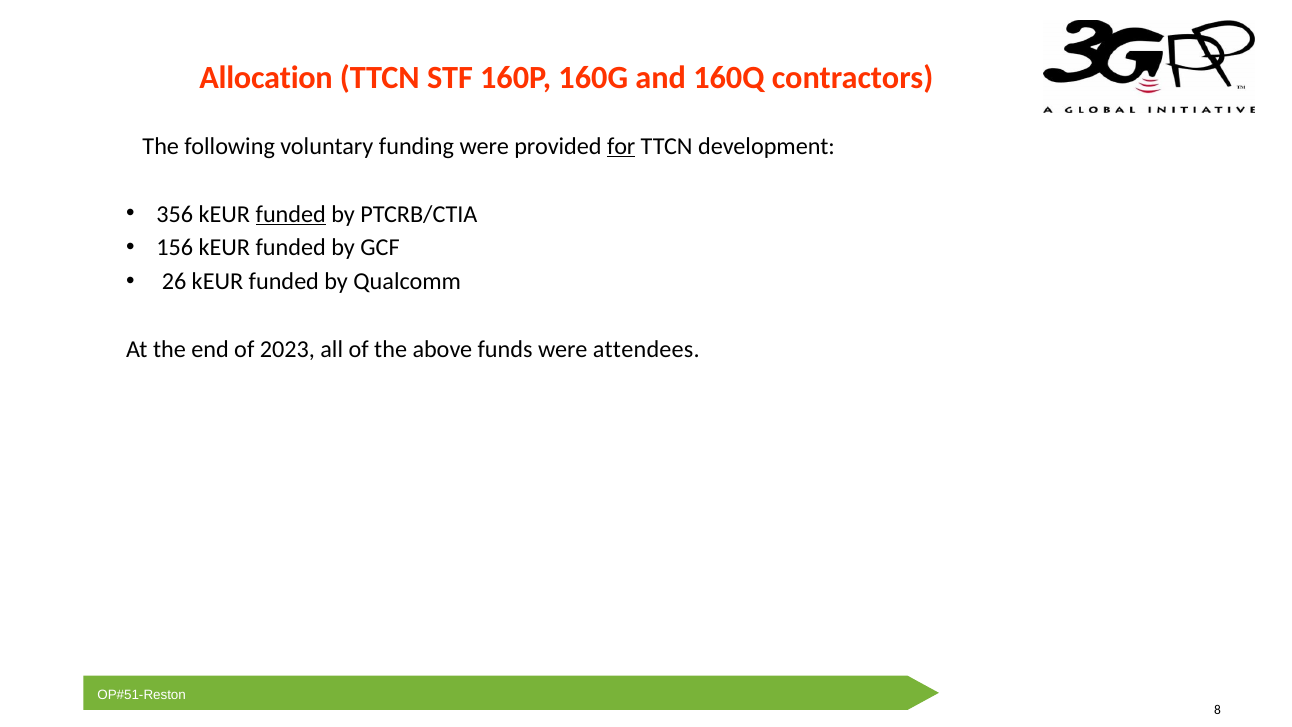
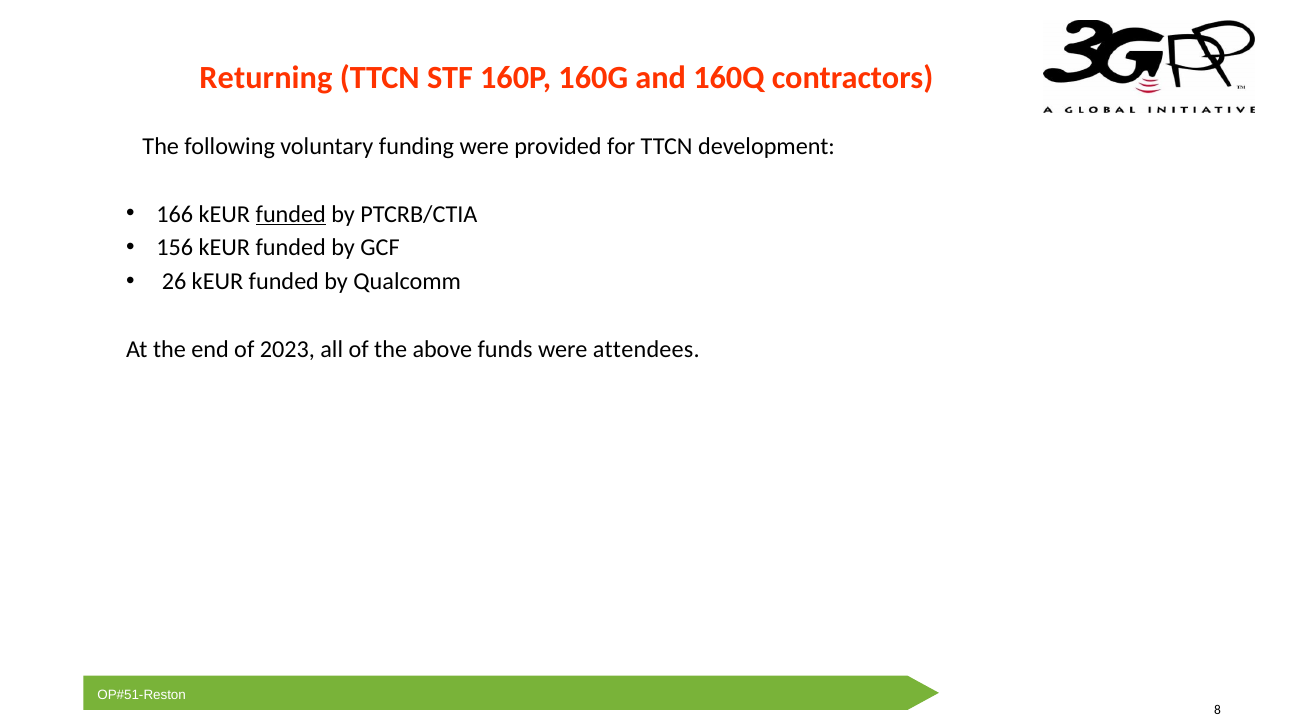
Allocation: Allocation -> Returning
for underline: present -> none
356: 356 -> 166
